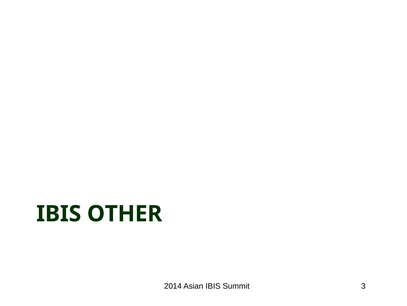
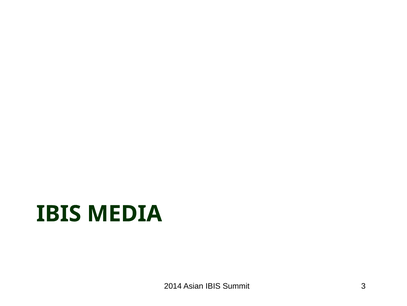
OTHER: OTHER -> MEDIA
